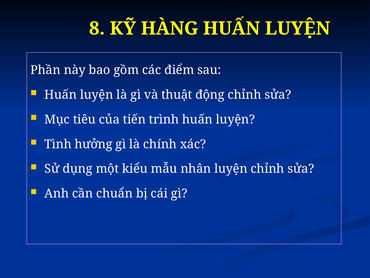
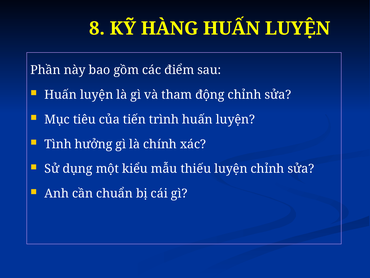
thuật: thuật -> tham
nhân: nhân -> thiếu
